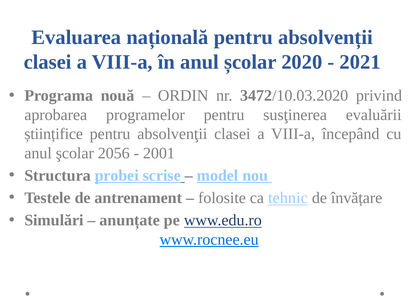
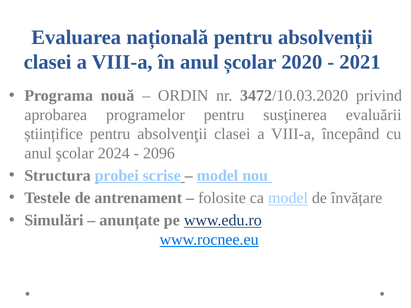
2056: 2056 -> 2024
2001: 2001 -> 2096
ca tehnic: tehnic -> model
